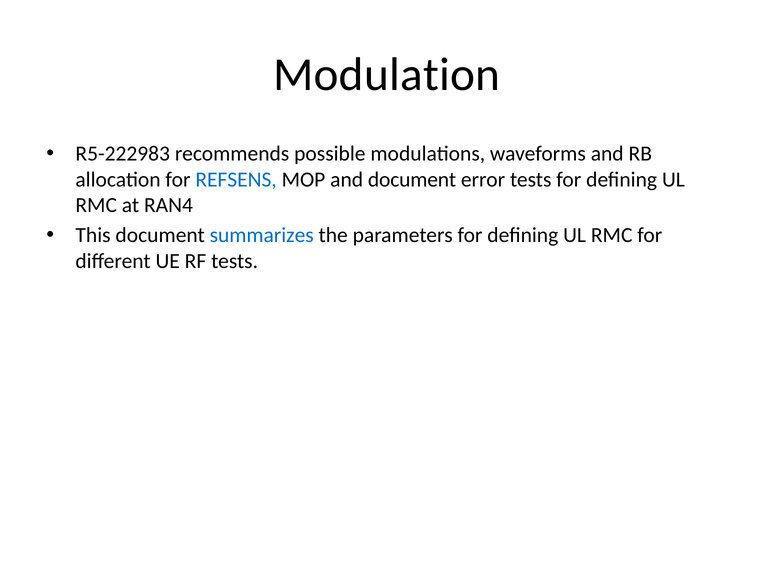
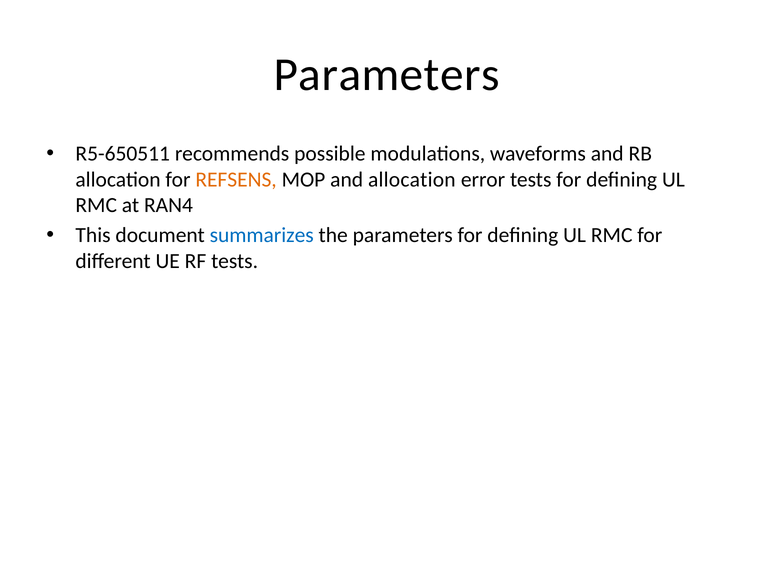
Modulation at (387, 75): Modulation -> Parameters
R5-222983: R5-222983 -> R5-650511
REFSENS colour: blue -> orange
and document: document -> allocation
